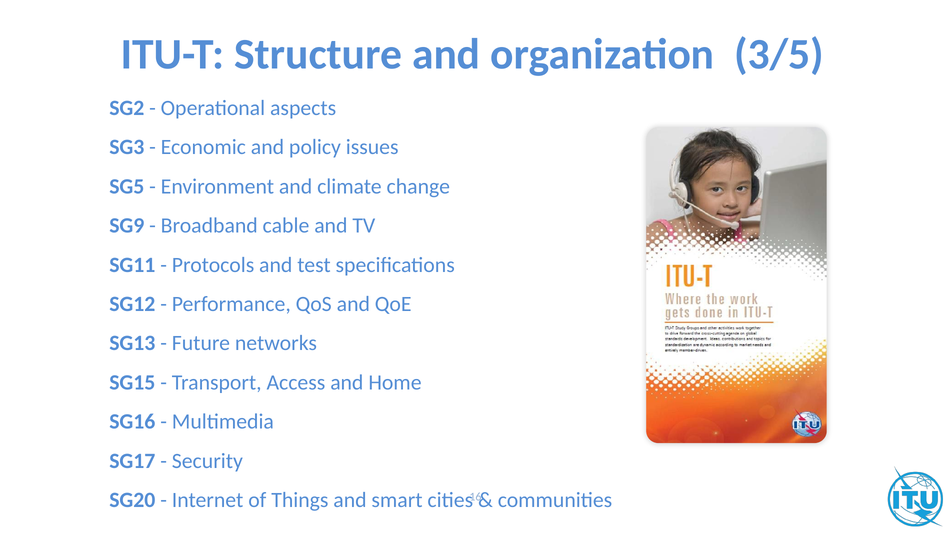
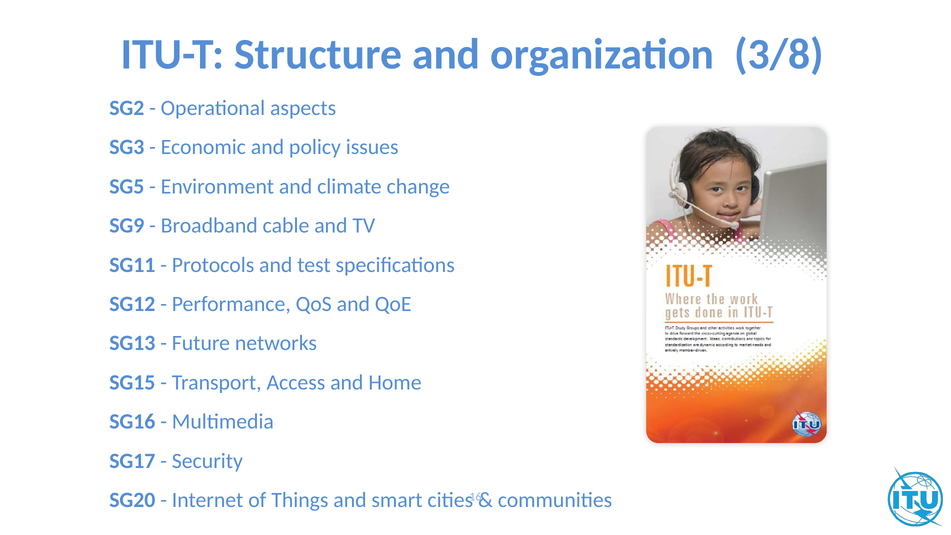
3/5: 3/5 -> 3/8
